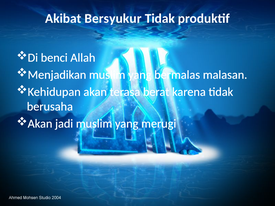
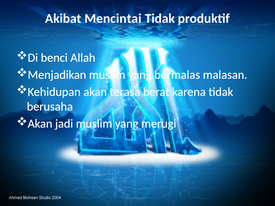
Bersyukur: Bersyukur -> Mencintai
